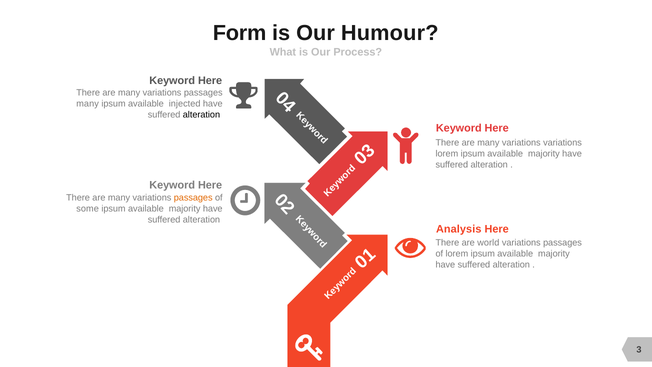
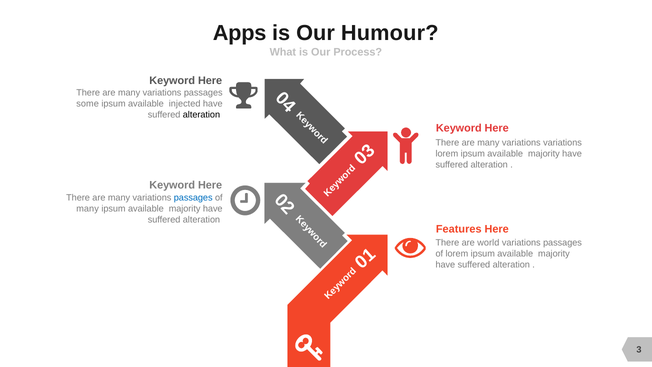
Form: Form -> Apps
many at (88, 104): many -> some
passages at (193, 198) colour: orange -> blue
some at (88, 208): some -> many
Analysis: Analysis -> Features
